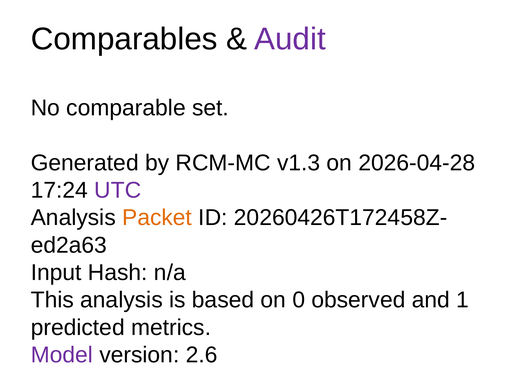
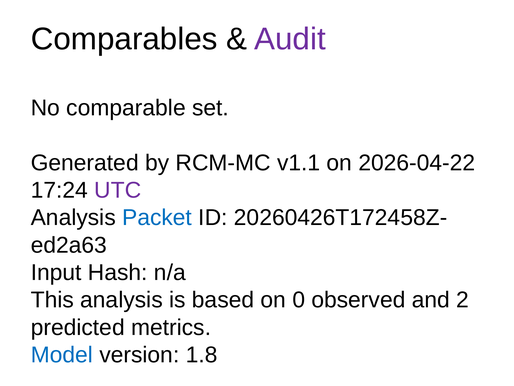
v1.3: v1.3 -> v1.1
2026-04-28: 2026-04-28 -> 2026-04-22
Packet colour: orange -> blue
1: 1 -> 2
Model colour: purple -> blue
2.6: 2.6 -> 1.8
